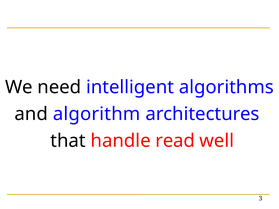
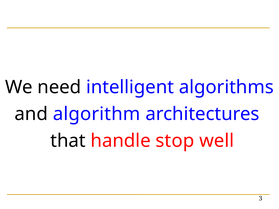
read: read -> stop
